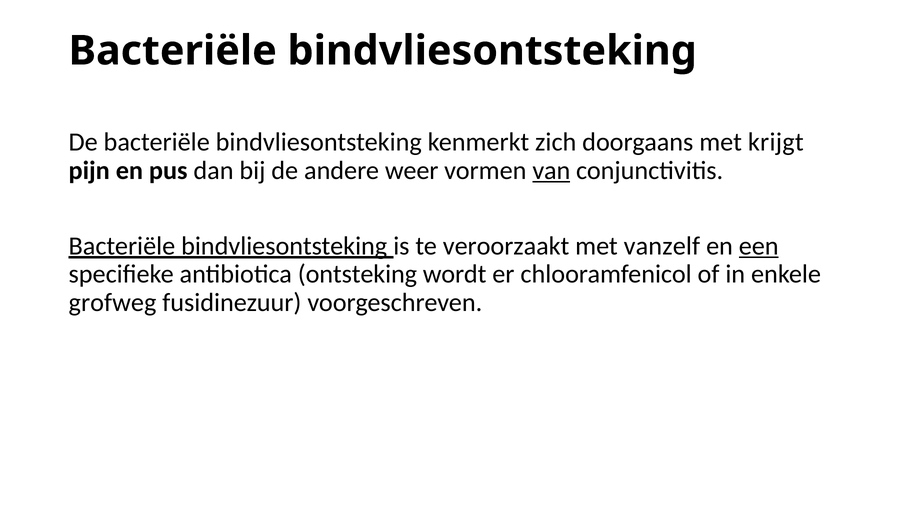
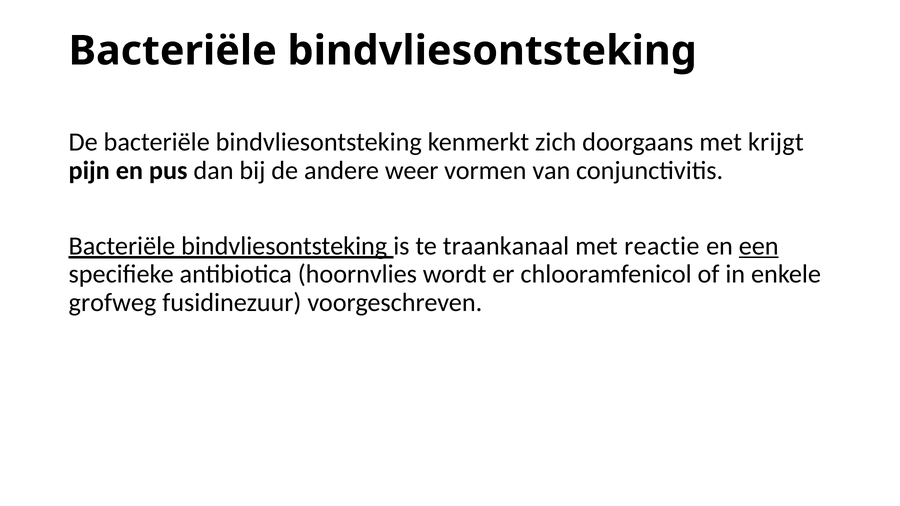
van underline: present -> none
veroorzaakt: veroorzaakt -> traankanaal
vanzelf: vanzelf -> reactie
ontsteking: ontsteking -> hoornvlies
